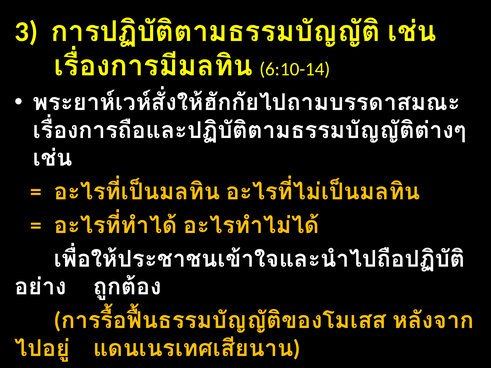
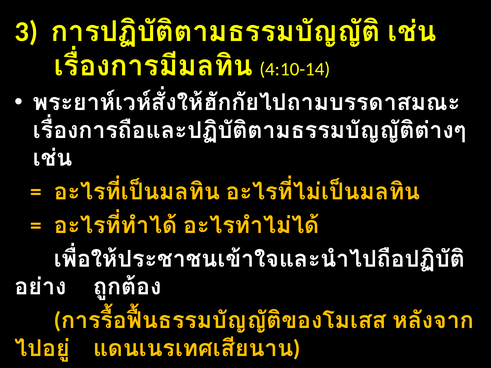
6:10-14: 6:10-14 -> 4:10-14
